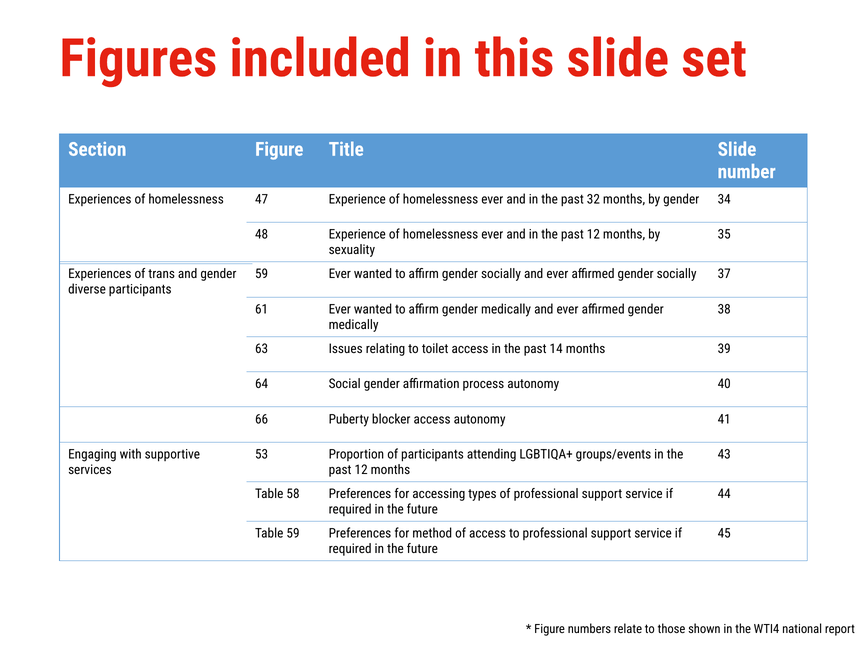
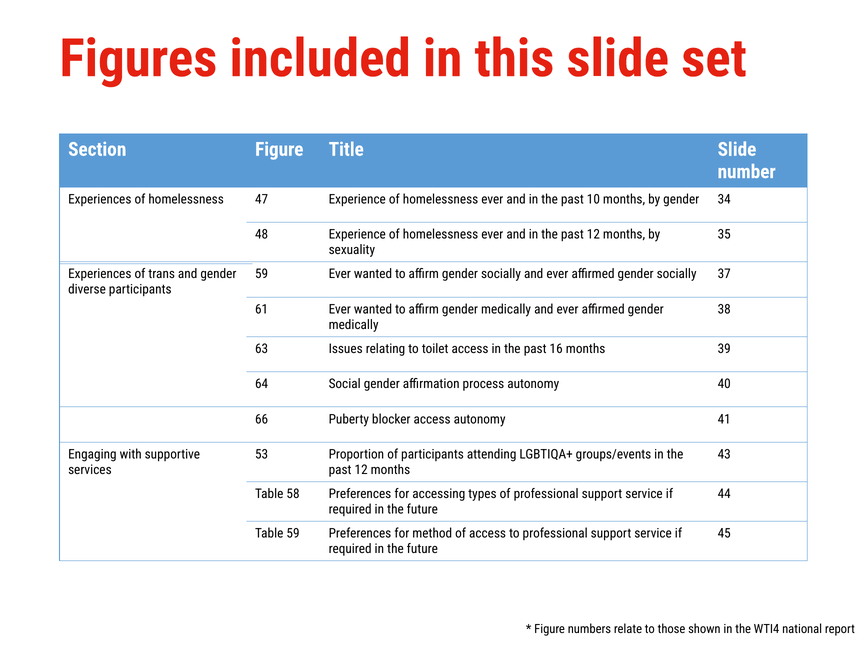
32: 32 -> 10
14: 14 -> 16
